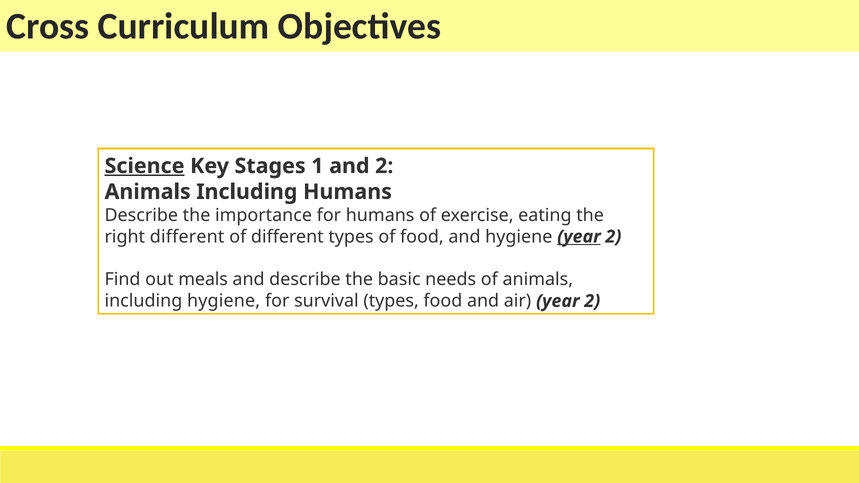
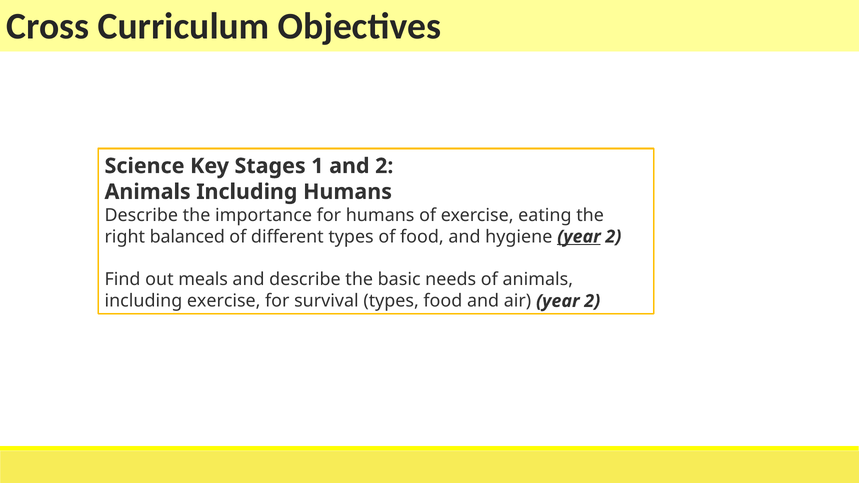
Science underline: present -> none
right different: different -> balanced
including hygiene: hygiene -> exercise
